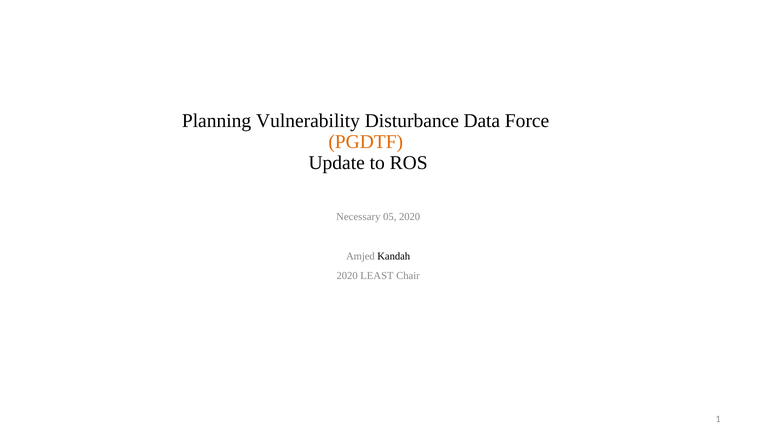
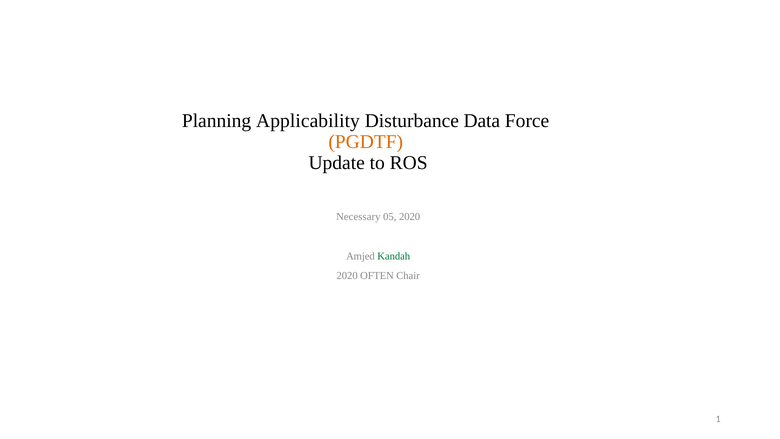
Vulnerability: Vulnerability -> Applicability
Kandah colour: black -> green
LEAST: LEAST -> OFTEN
